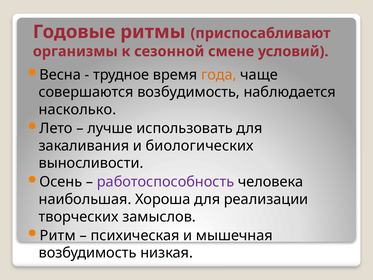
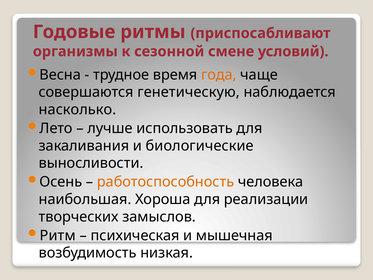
совершаются возбудимость: возбудимость -> генетическую
биологических: биологических -> биологические
работоспособность colour: purple -> orange
